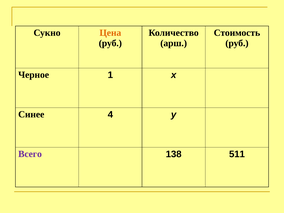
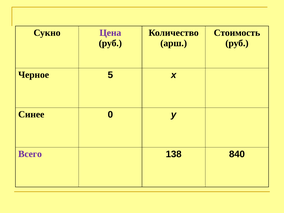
Цена colour: orange -> purple
1: 1 -> 5
4: 4 -> 0
511: 511 -> 840
